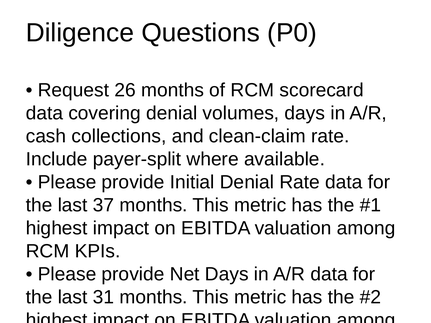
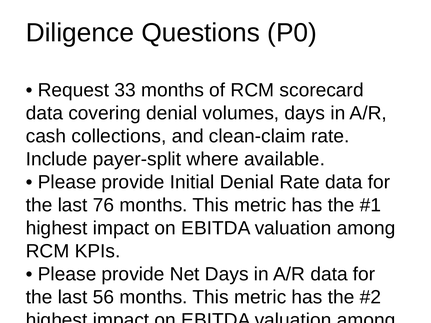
26: 26 -> 33
37: 37 -> 76
31: 31 -> 56
